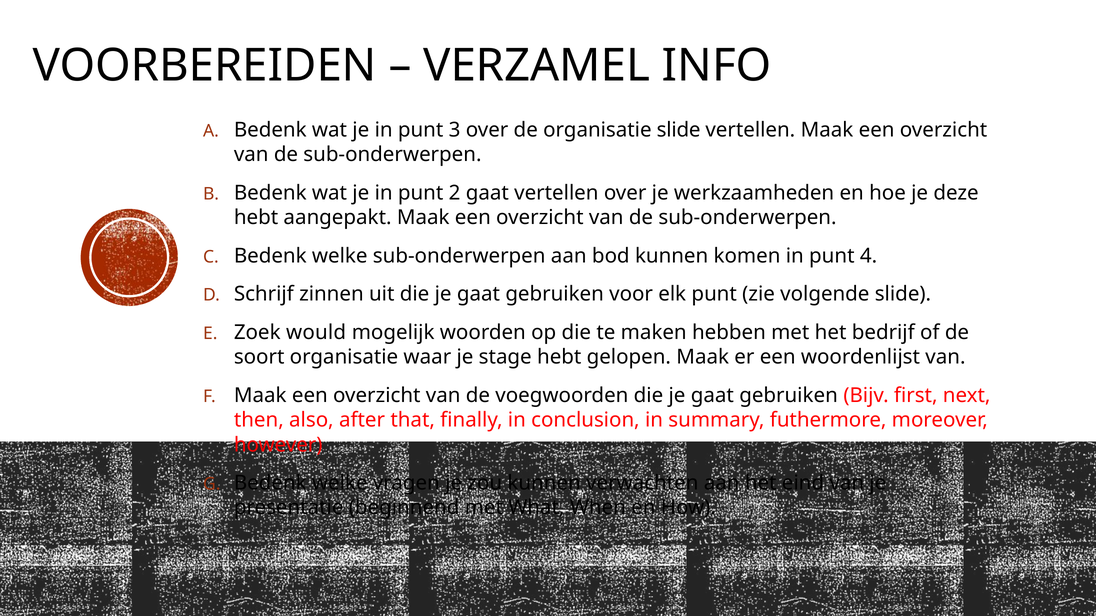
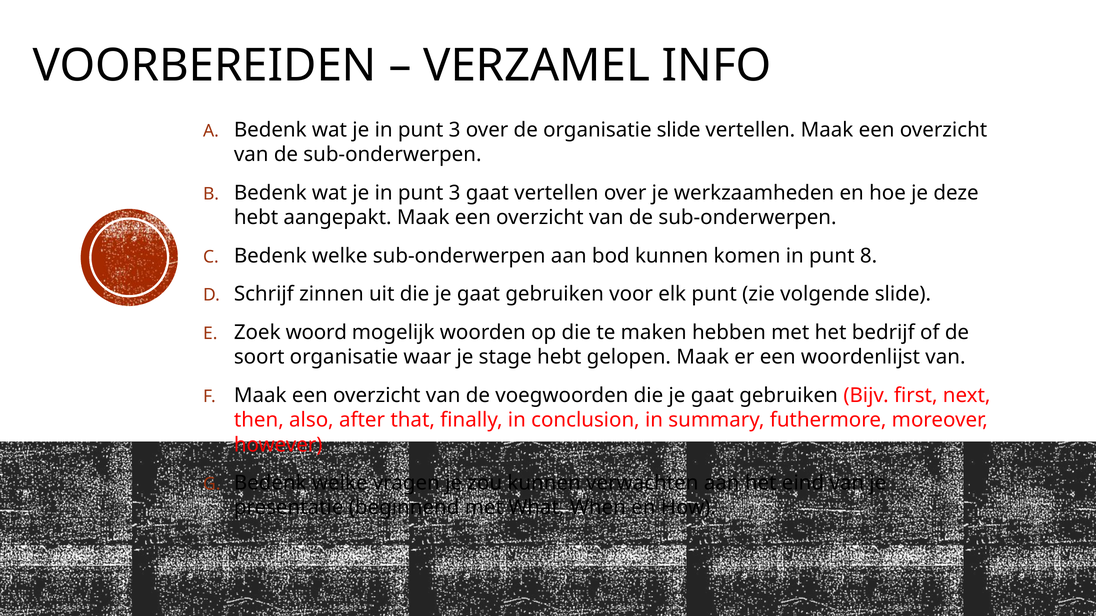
2 at (455, 193): 2 -> 3
4: 4 -> 8
would: would -> woord
